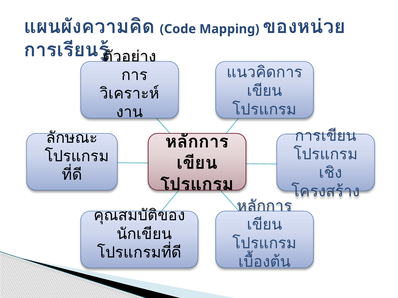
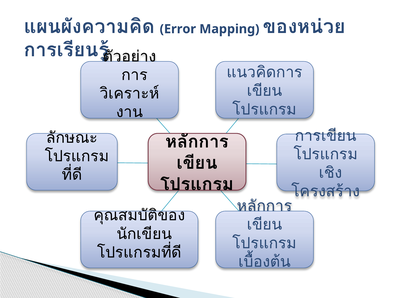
Code: Code -> Error
